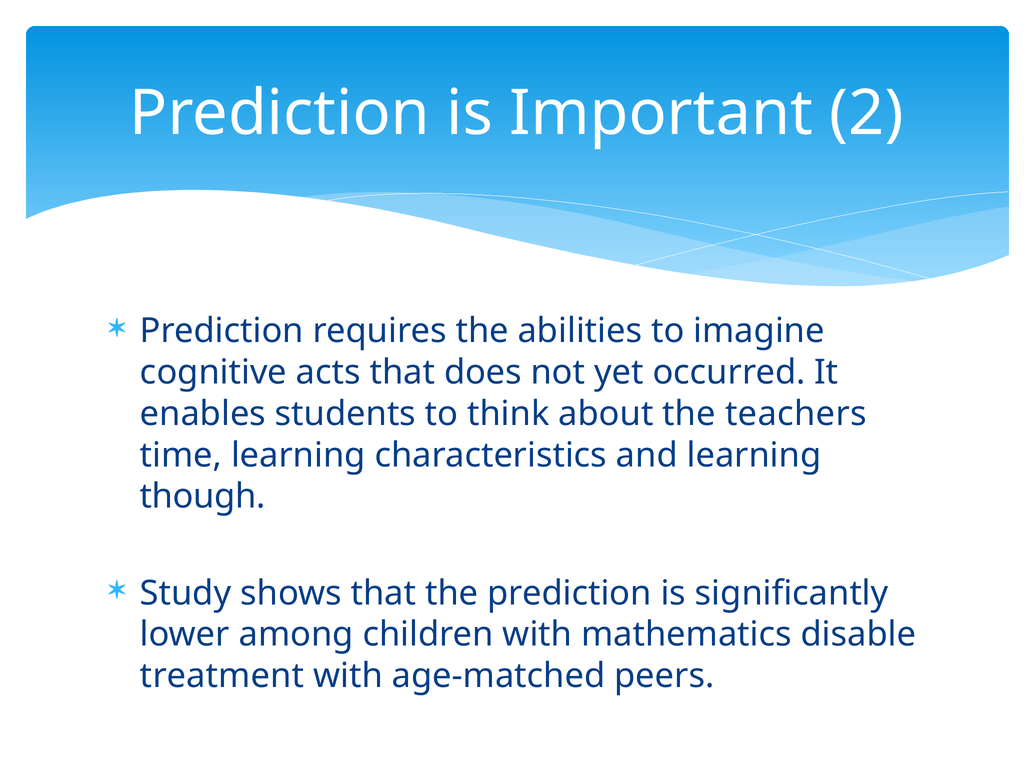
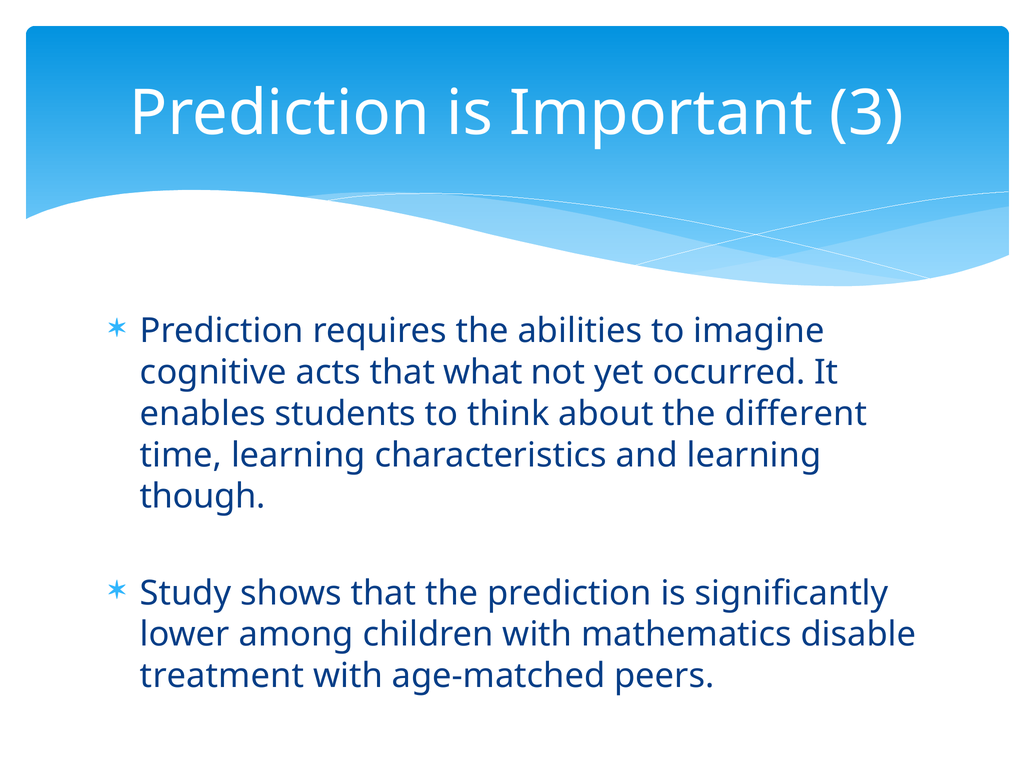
2: 2 -> 3
does: does -> what
teachers: teachers -> different
